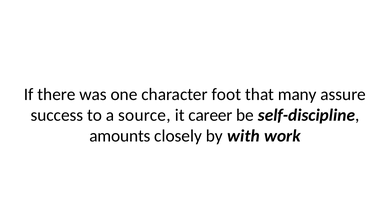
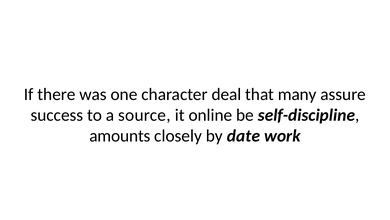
foot: foot -> deal
career: career -> online
with: with -> date
